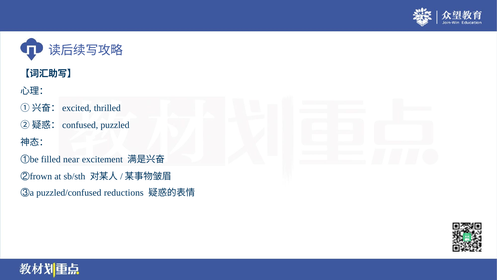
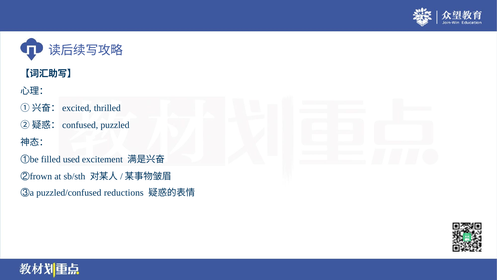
near: near -> used
